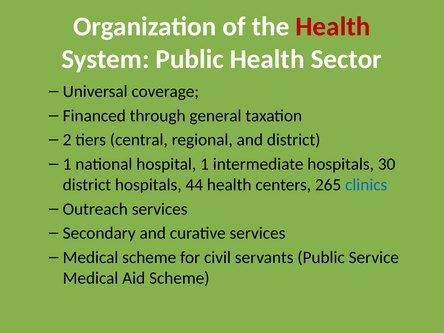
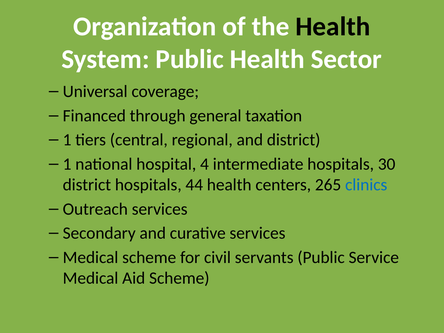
Health at (333, 27) colour: red -> black
2 at (67, 140): 2 -> 1
hospital 1: 1 -> 4
